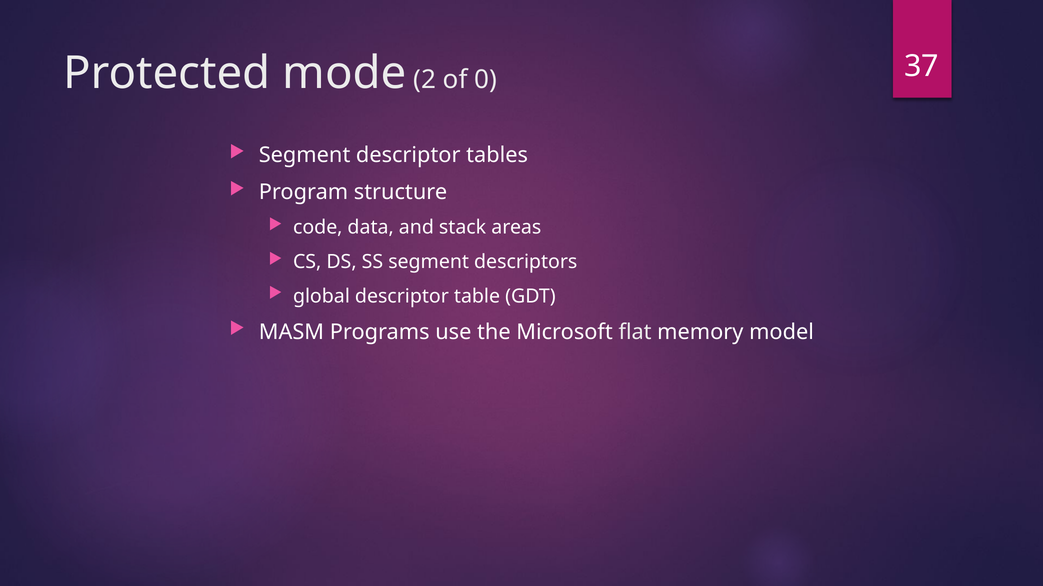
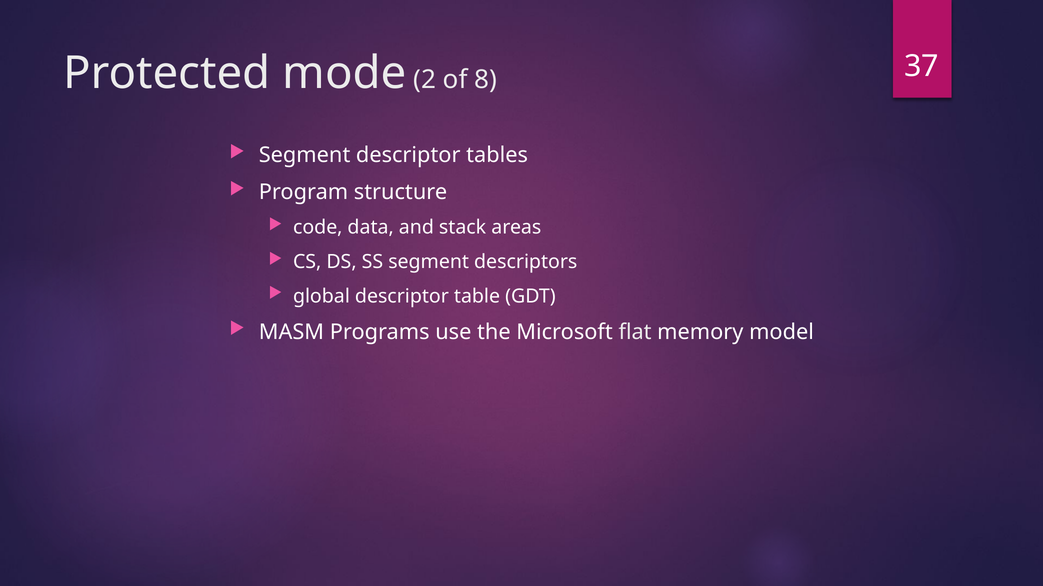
0: 0 -> 8
